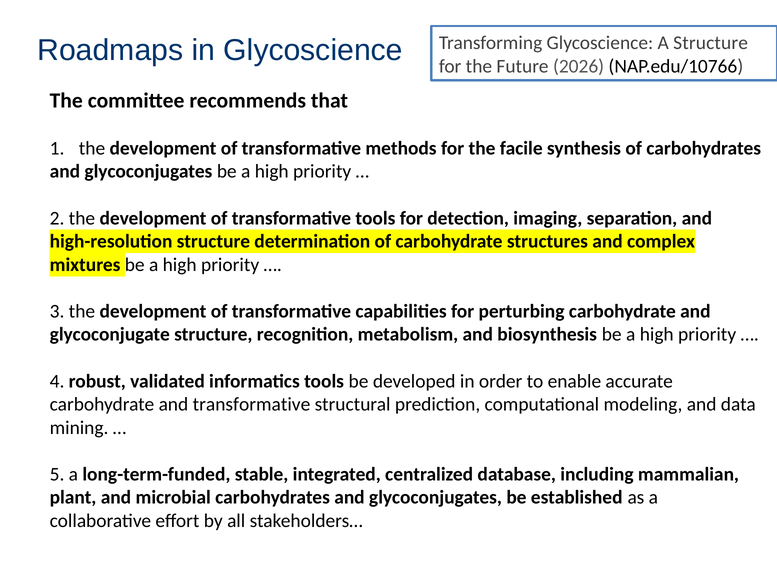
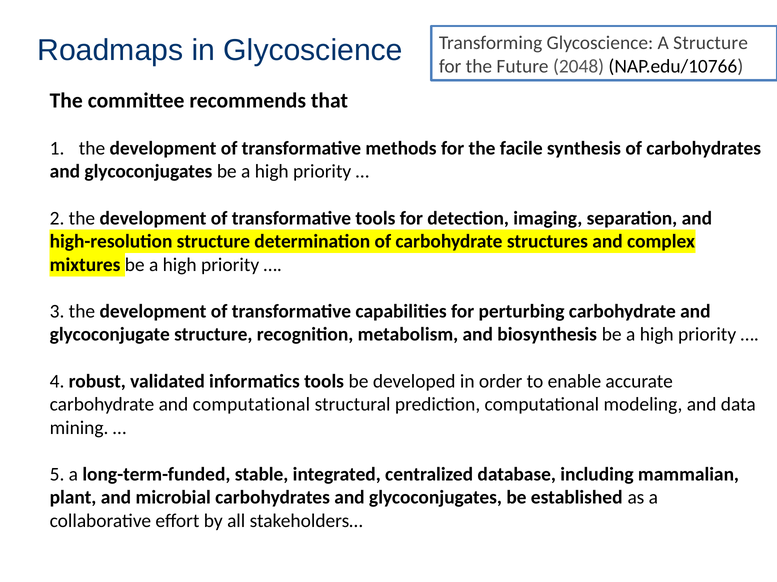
2026: 2026 -> 2048
and transformative: transformative -> computational
